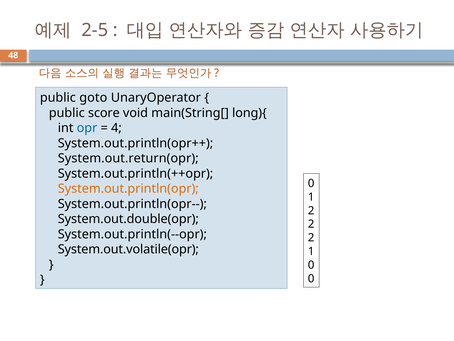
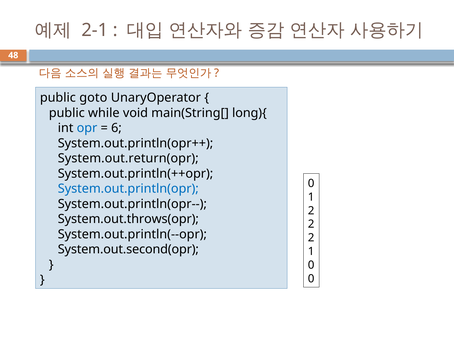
2-5: 2-5 -> 2-1
score: score -> while
4: 4 -> 6
System.out.println(opr colour: orange -> blue
System.out.double(opr: System.out.double(opr -> System.out.throws(opr
System.out.volatile(opr: System.out.volatile(opr -> System.out.second(opr
